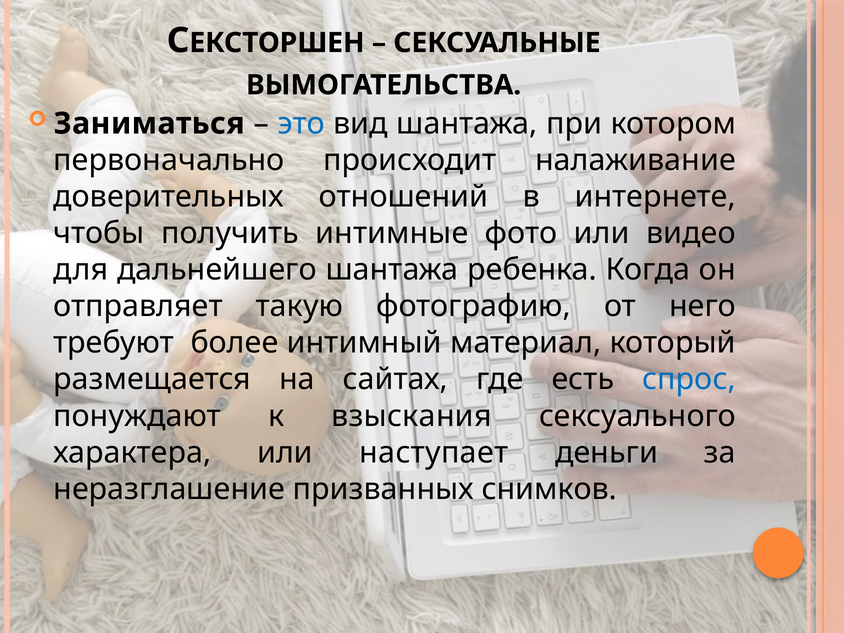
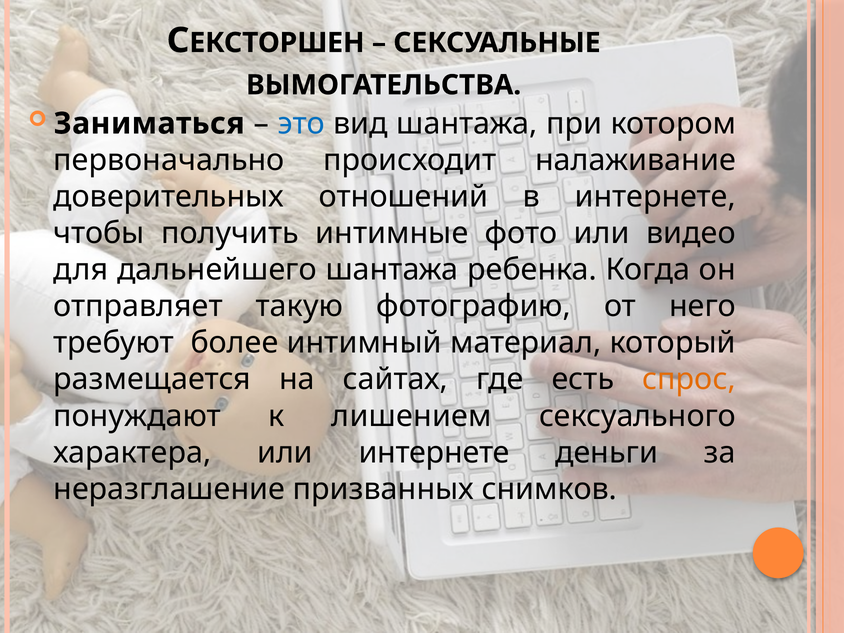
спрос colour: blue -> orange
взыскания: взыскания -> лишением
или наступает: наступает -> интернете
